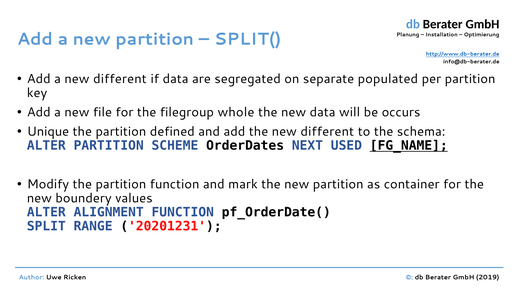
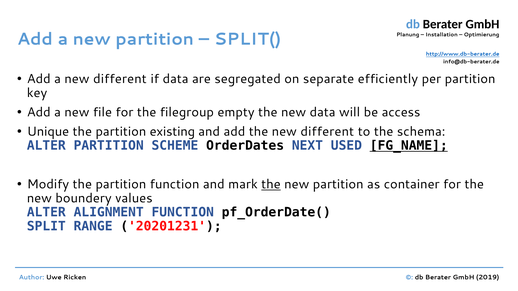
populated: populated -> efficiently
whole: whole -> empty
occurs: occurs -> access
defined: defined -> existing
the at (271, 185) underline: none -> present
